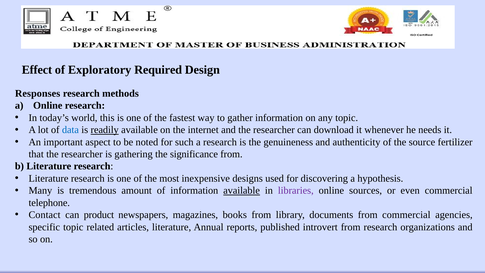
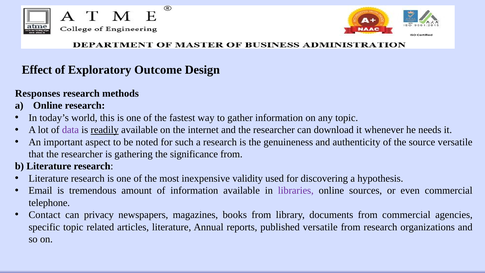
Required: Required -> Outcome
data colour: blue -> purple
source fertilizer: fertilizer -> versatile
designs: designs -> validity
Many: Many -> Email
available at (242, 190) underline: present -> none
product: product -> privacy
published introvert: introvert -> versatile
